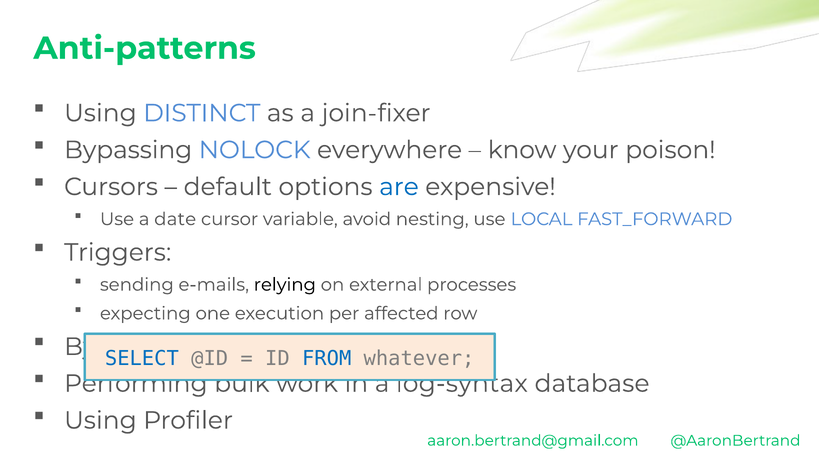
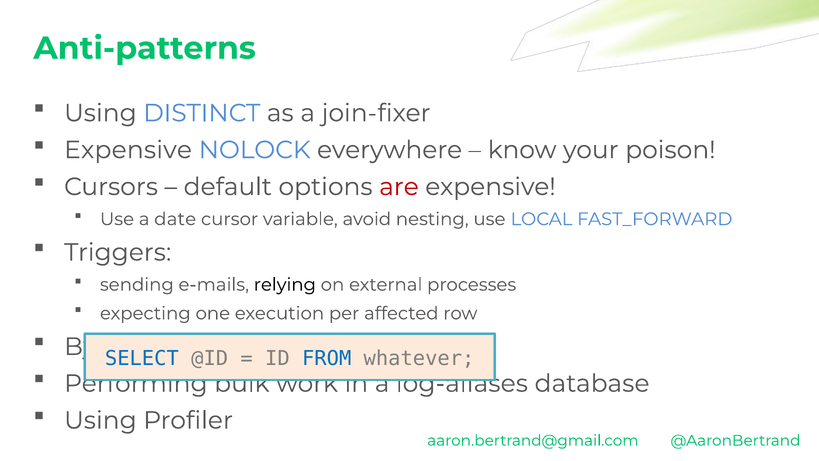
Bypassing at (128, 150): Bypassing -> Expensive
are colour: blue -> red
log-syntax: log-syntax -> log-aliases
